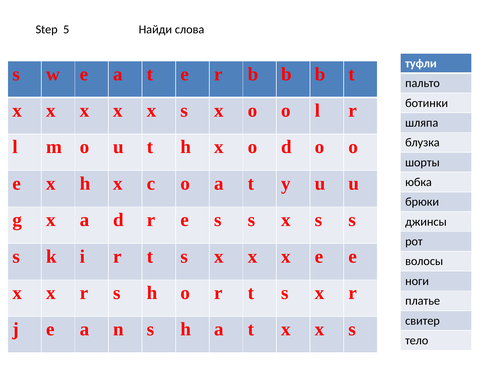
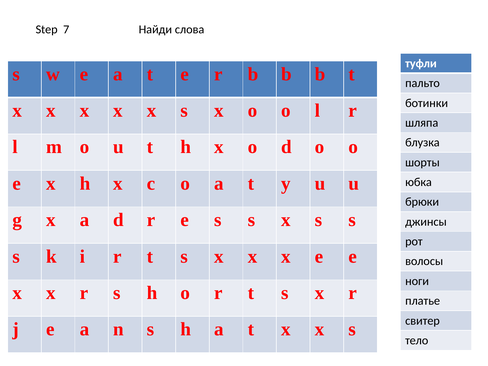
5: 5 -> 7
